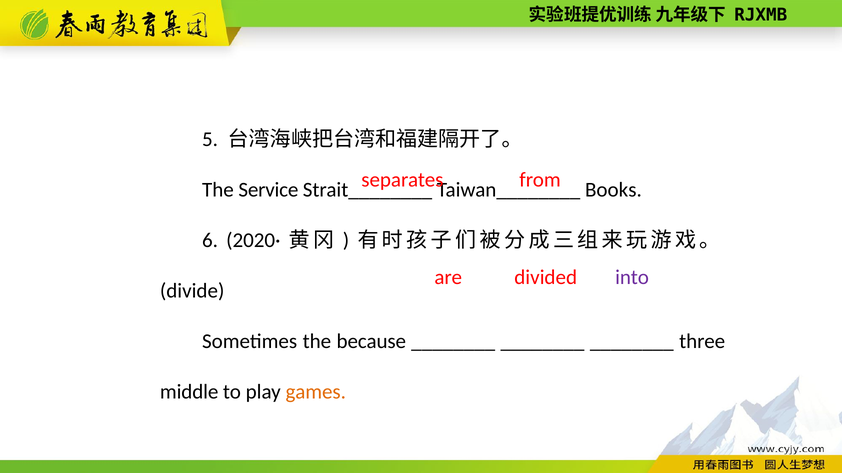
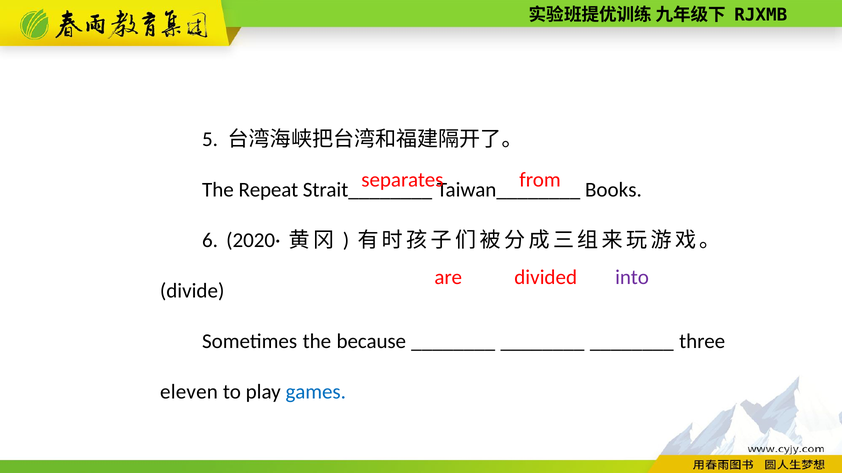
Service: Service -> Repeat
middle: middle -> eleven
games colour: orange -> blue
